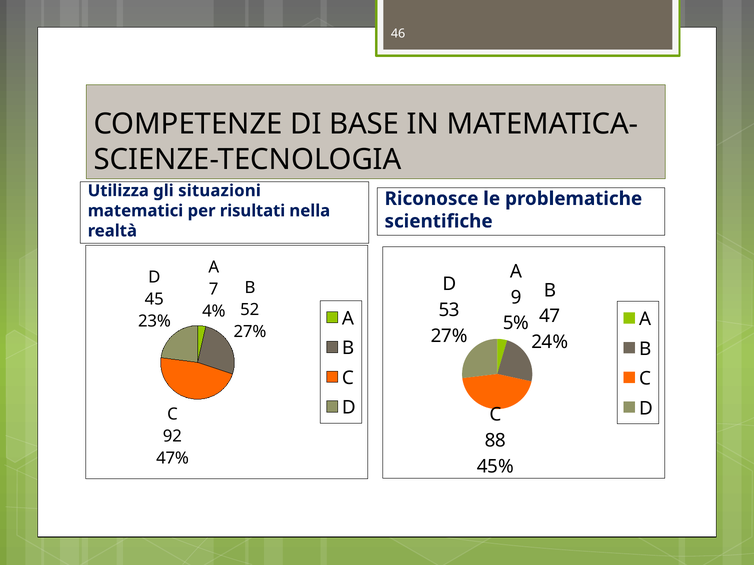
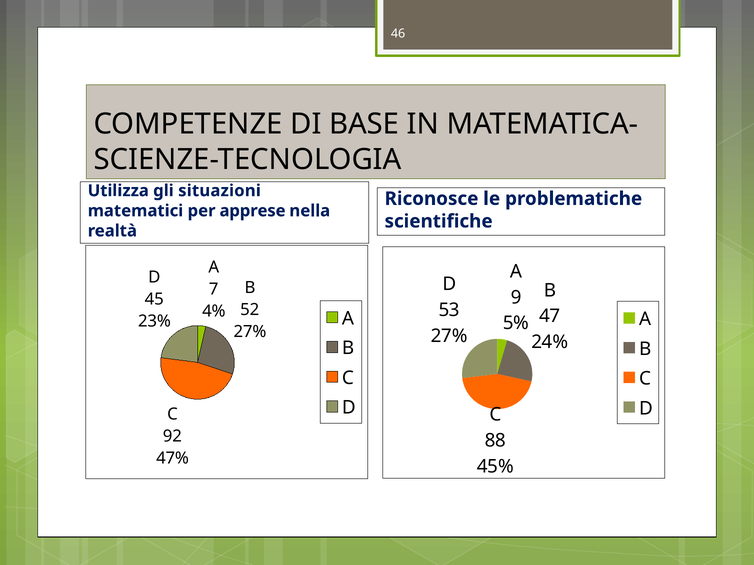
risultati: risultati -> apprese
